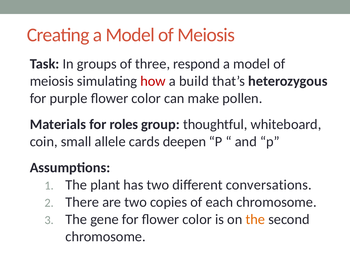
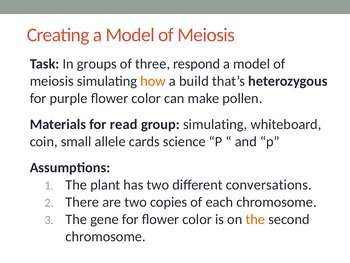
how colour: red -> orange
roles: roles -> read
group thoughtful: thoughtful -> simulating
deepen: deepen -> science
